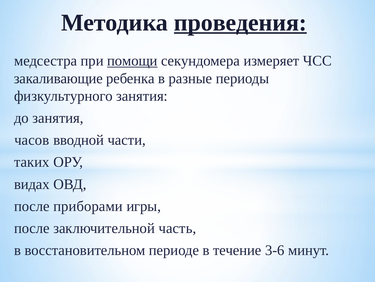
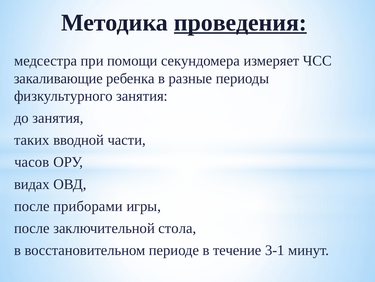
помощи underline: present -> none
часов: часов -> таких
таких: таких -> часов
часть: часть -> стола
3-6: 3-6 -> 3-1
